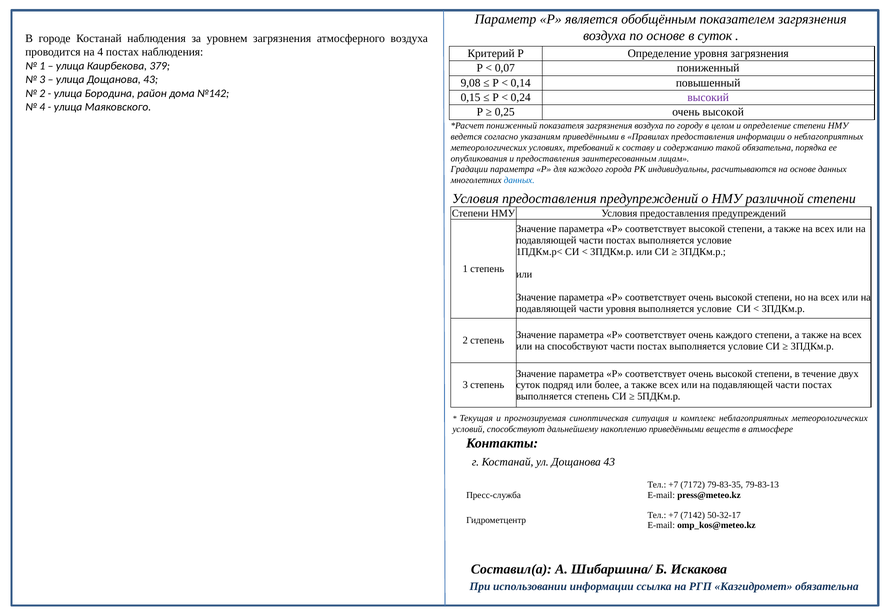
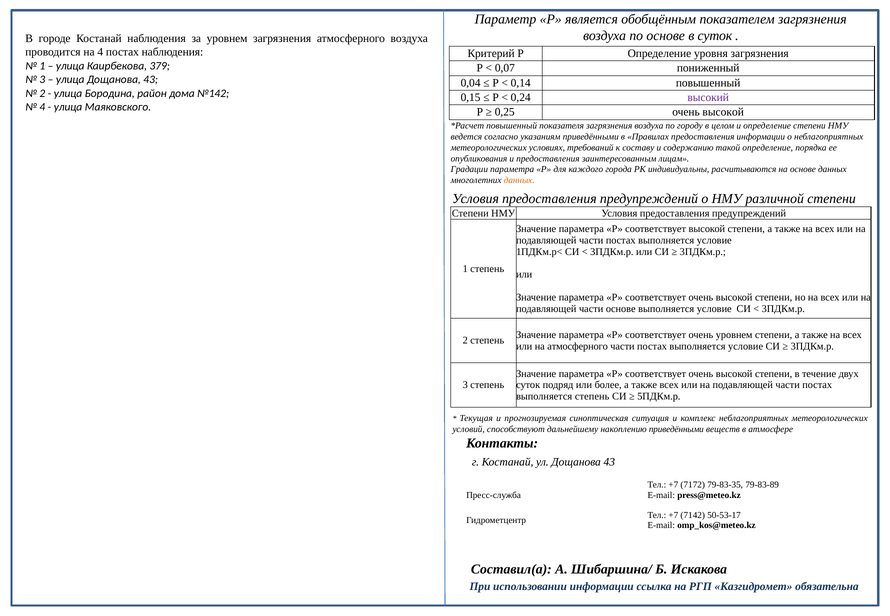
9,08: 9,08 -> 0,04
пониженный at (512, 126): пониженный -> повышенный
такой обязательна: обязательна -> определение
данных at (519, 180) colour: blue -> orange
части уровня: уровня -> основе
очень каждого: каждого -> уровнем
на способствуют: способствуют -> атмосферного
79-83-13: 79-83-13 -> 79-83-89
50-32-17: 50-32-17 -> 50-53-17
